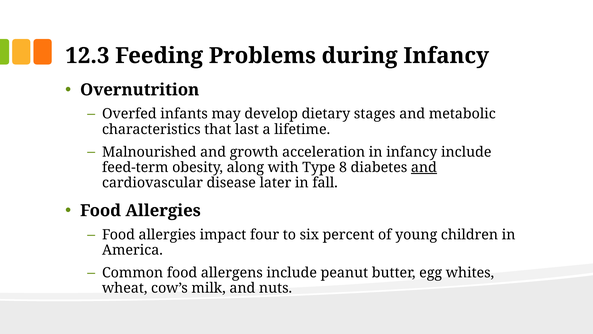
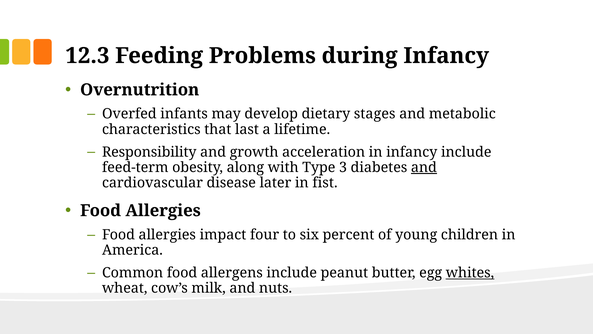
Malnourished: Malnourished -> Responsibility
8: 8 -> 3
fall: fall -> fist
whites underline: none -> present
